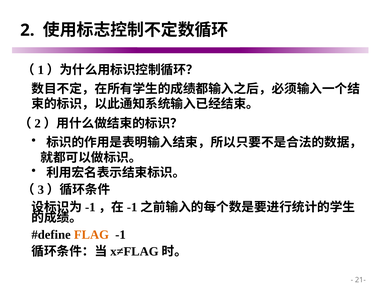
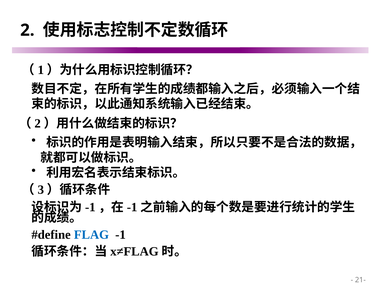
FLAG colour: orange -> blue
